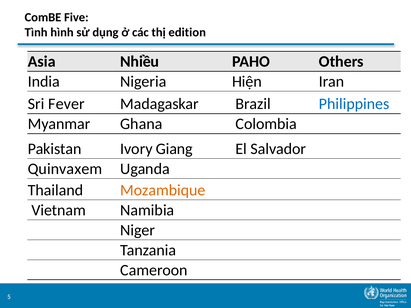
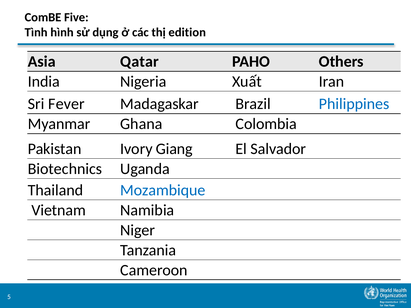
Nhiều: Nhiều -> Qatar
Hiện: Hiện -> Xuất
Quinvaxem: Quinvaxem -> Biotechnics
Mozambique colour: orange -> blue
